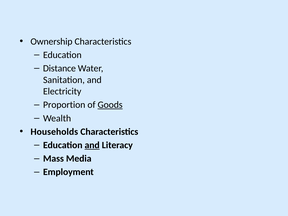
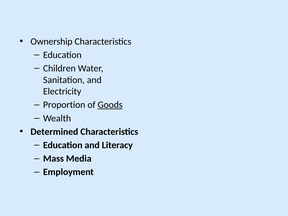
Distance: Distance -> Children
Households: Households -> Determined
and at (92, 145) underline: present -> none
